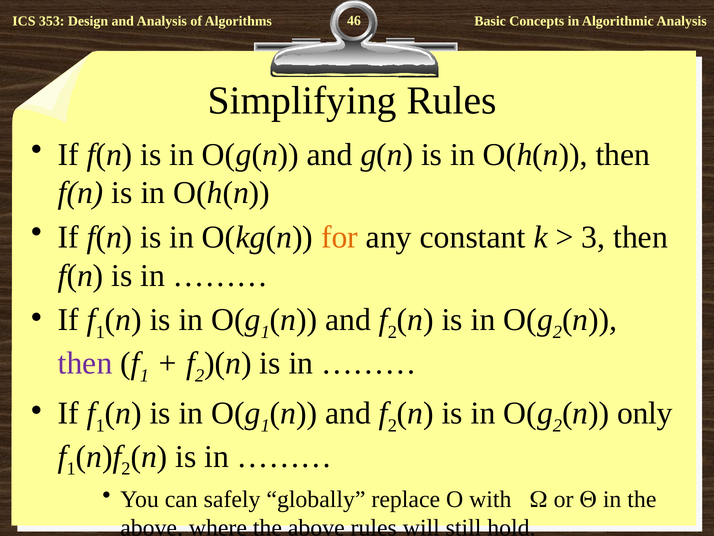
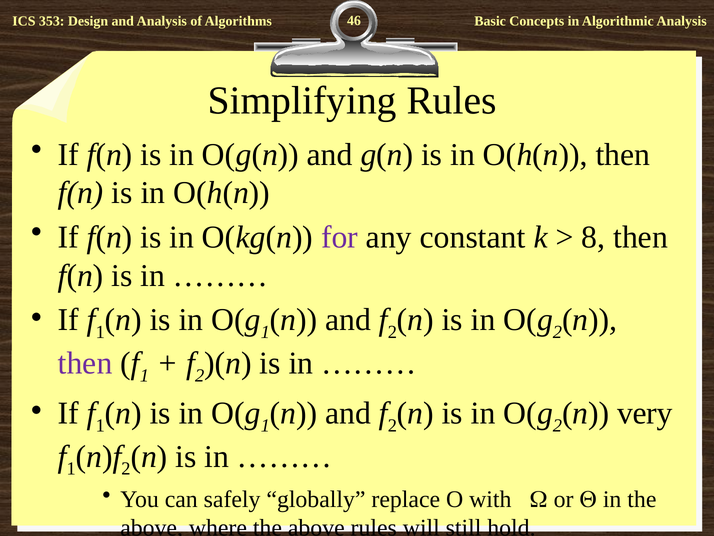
for colour: orange -> purple
3: 3 -> 8
only: only -> very
